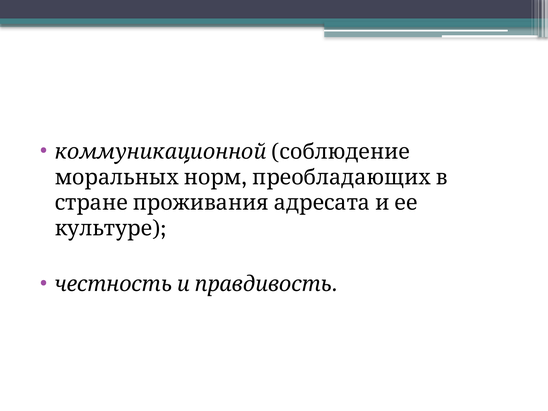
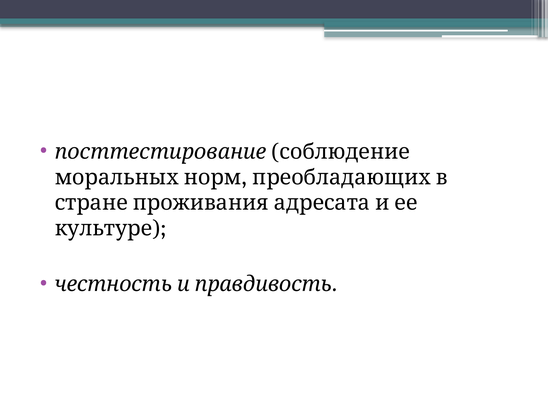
коммуникационной: коммуникационной -> посттестирование
